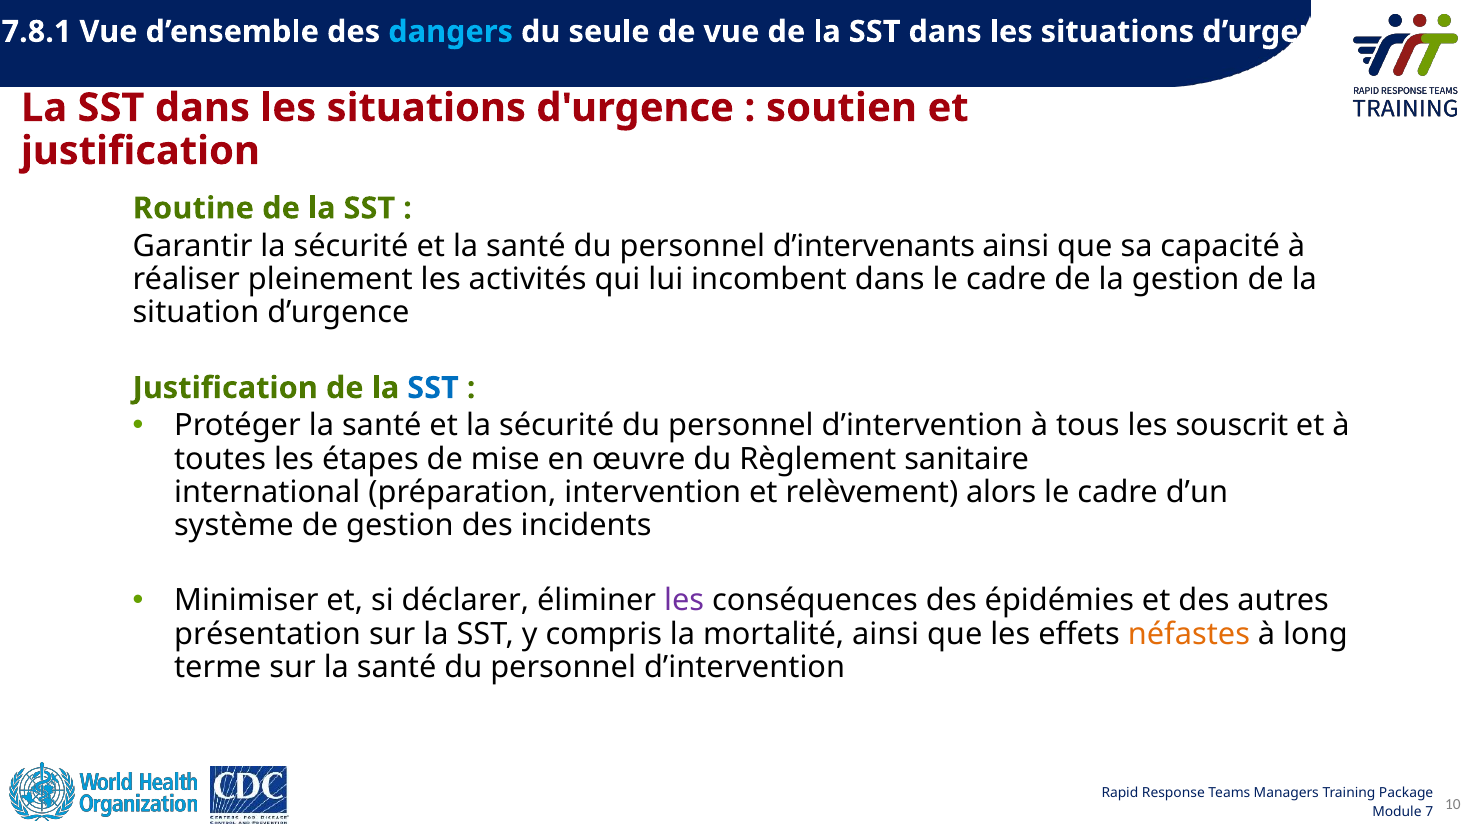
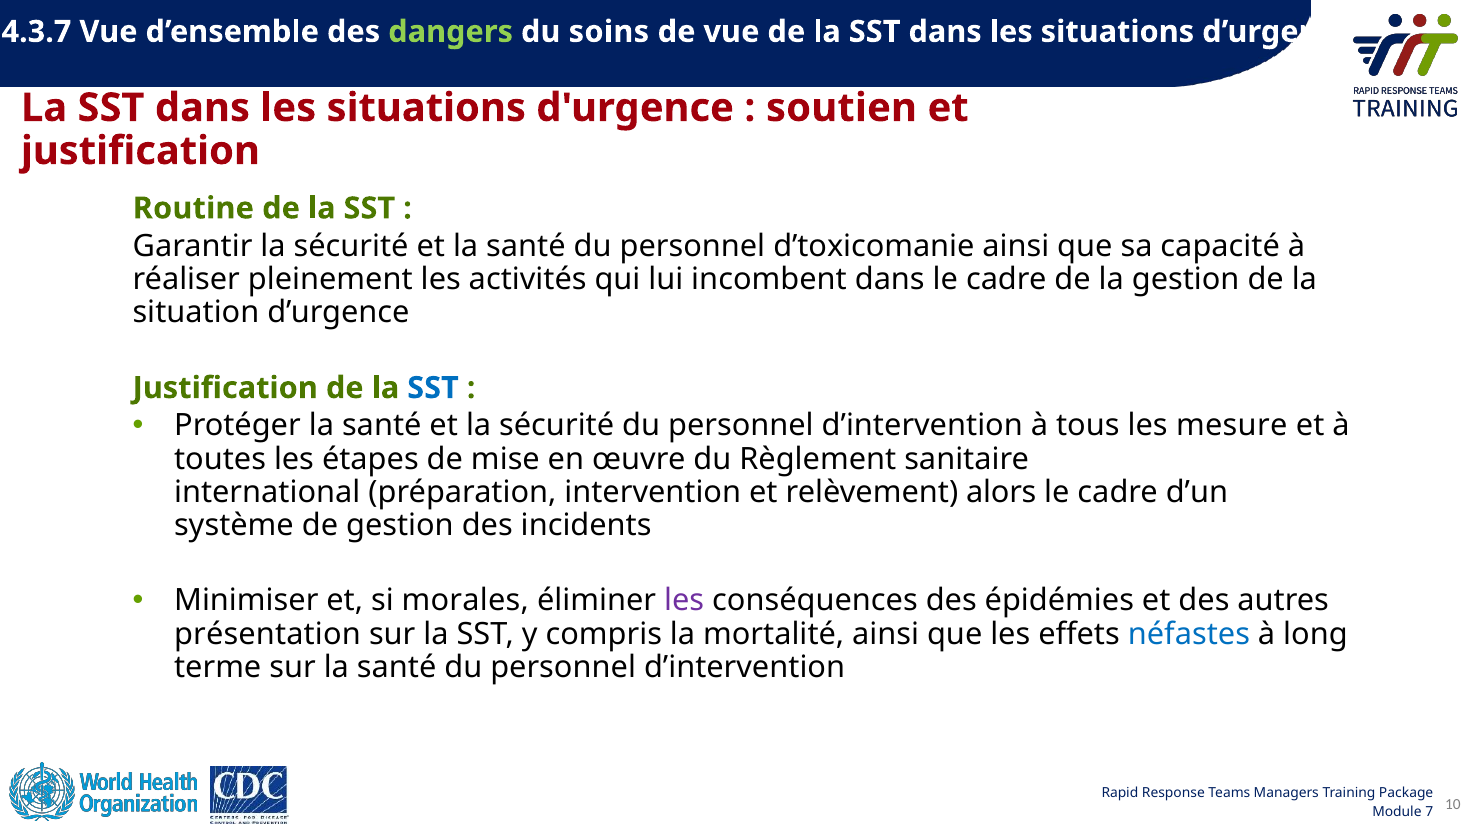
7.8.1: 7.8.1 -> 4.3.7
dangers colour: light blue -> light green
seule: seule -> soins
d’intervenants: d’intervenants -> d’toxicomanie
souscrit: souscrit -> mesure
déclarer: déclarer -> morales
néfastes colour: orange -> blue
